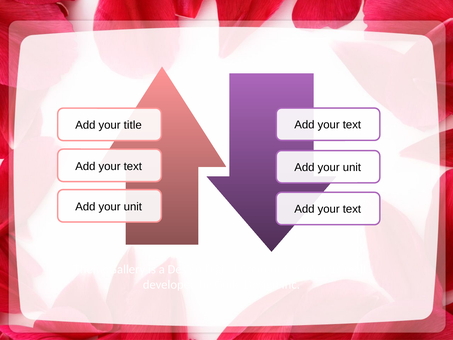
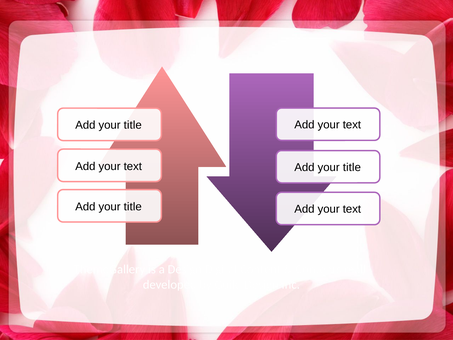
unit at (352, 167): unit -> title
unit at (133, 207): unit -> title
